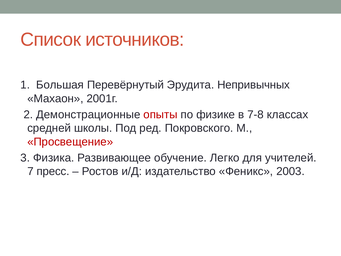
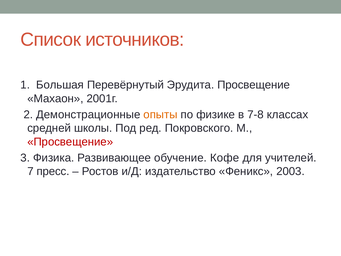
Эрудита Непривычных: Непривычных -> Просвещение
опыты colour: red -> orange
Легко: Легко -> Кофе
